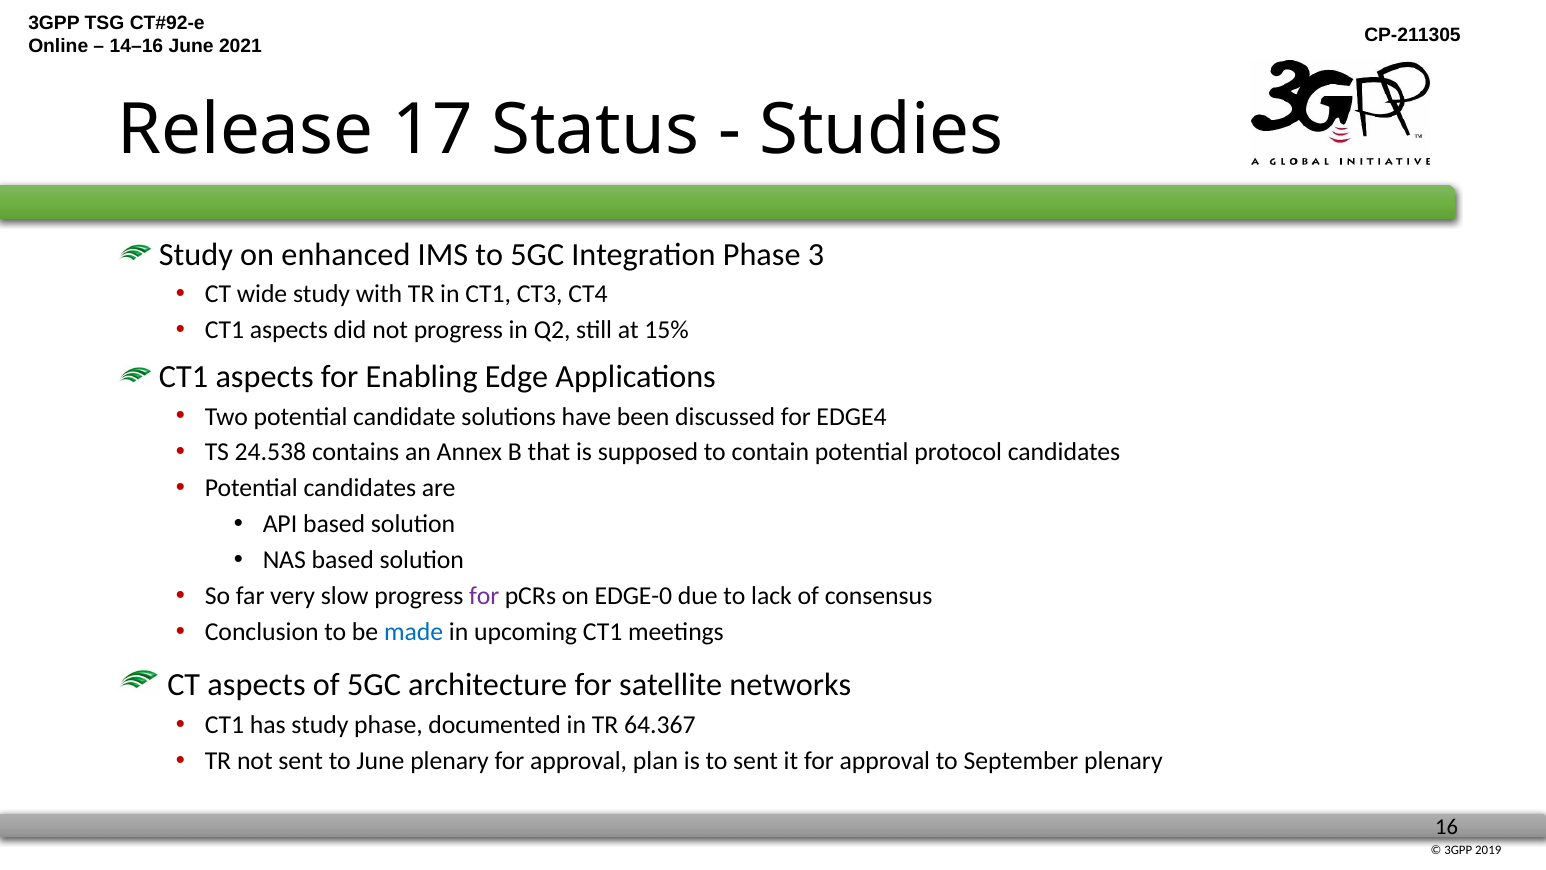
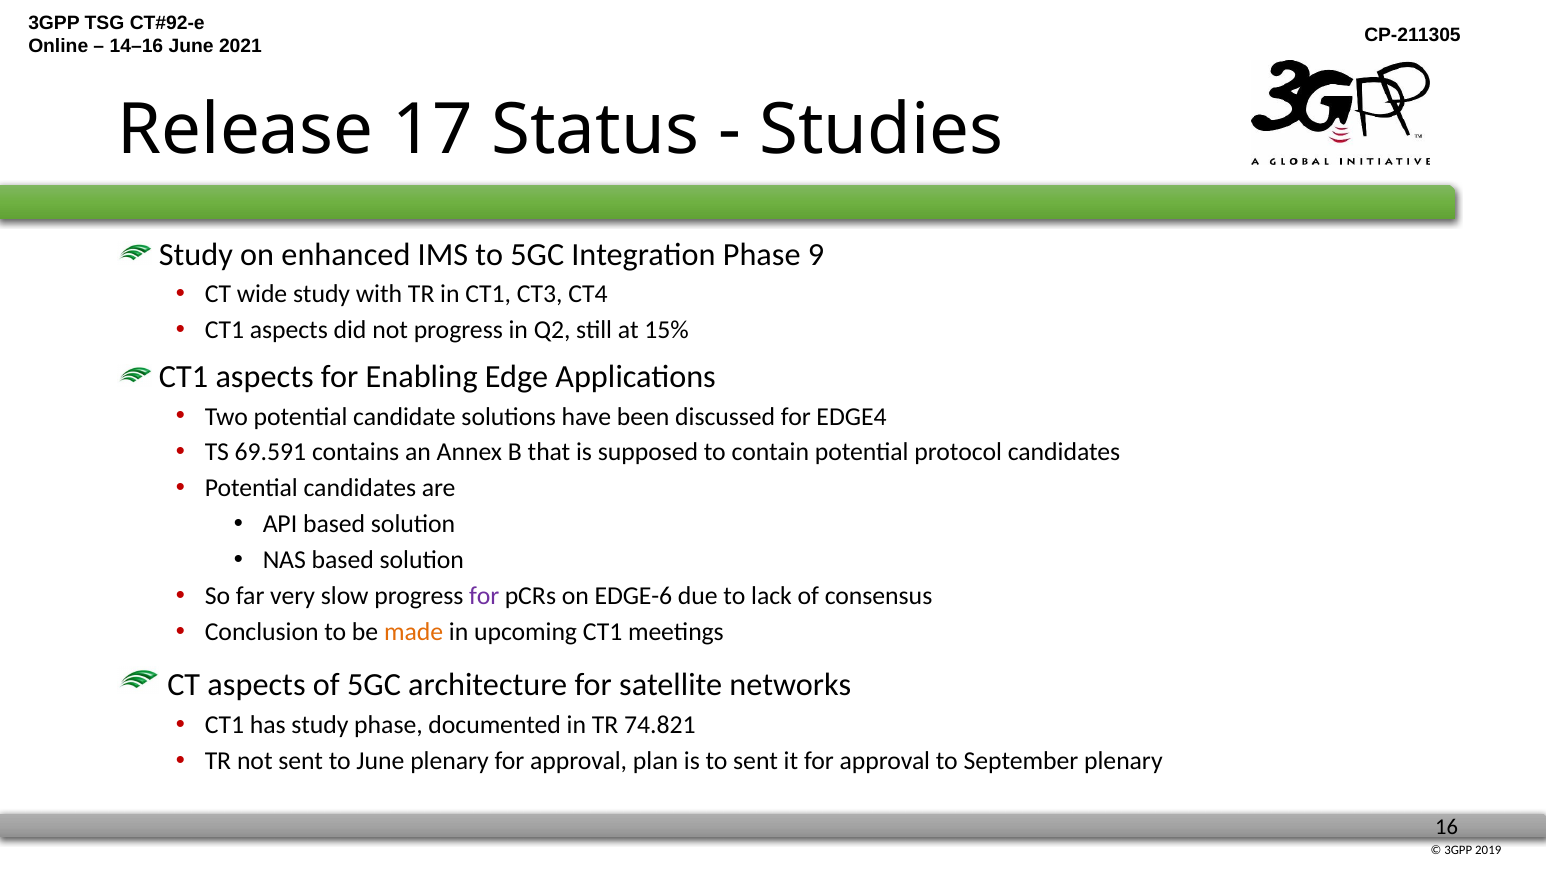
3: 3 -> 9
24.538: 24.538 -> 69.591
EDGE-0: EDGE-0 -> EDGE-6
made colour: blue -> orange
64.367: 64.367 -> 74.821
